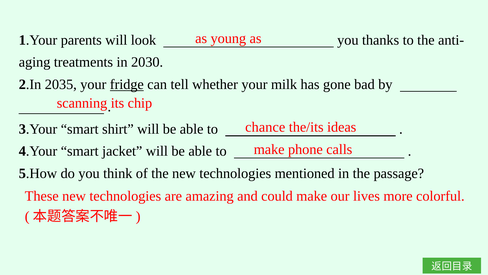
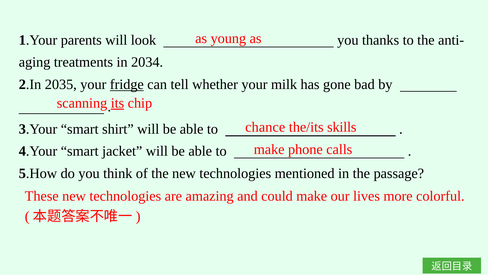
2030: 2030 -> 2034
its underline: none -> present
ideas: ideas -> skills
